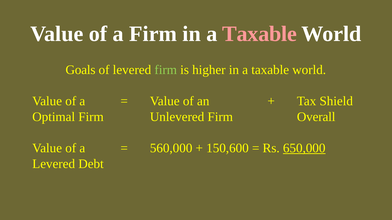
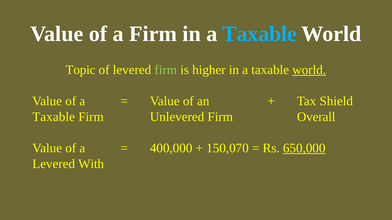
Taxable at (260, 34) colour: pink -> light blue
Goals: Goals -> Topic
world at (309, 70) underline: none -> present
Optimal at (54, 117): Optimal -> Taxable
560,000: 560,000 -> 400,000
150,600: 150,600 -> 150,070
Debt: Debt -> With
